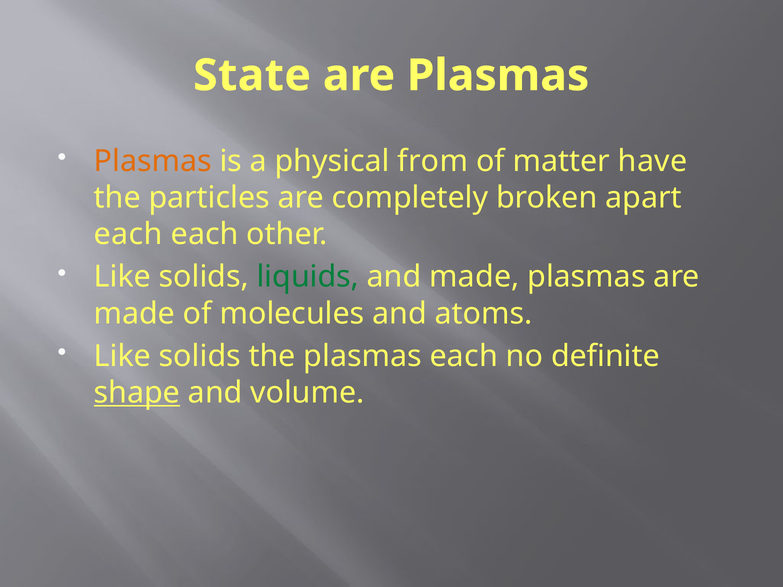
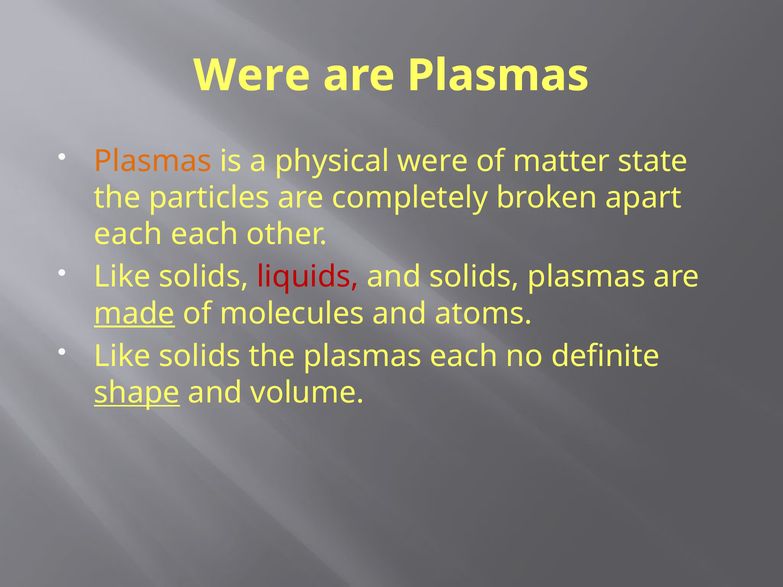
State at (252, 76): State -> Were
physical from: from -> were
have: have -> state
liquids colour: green -> red
and made: made -> solids
made at (134, 314) underline: none -> present
